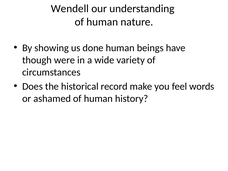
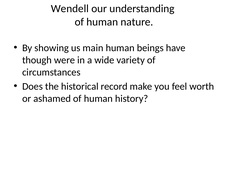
done: done -> main
words: words -> worth
